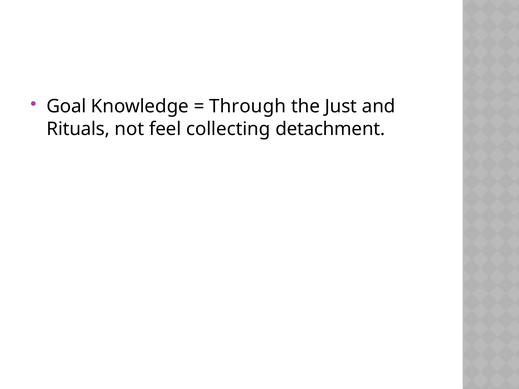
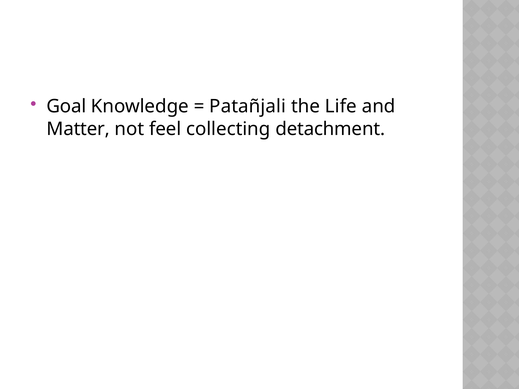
Through: Through -> Patañjali
Just: Just -> Life
Rituals: Rituals -> Matter
